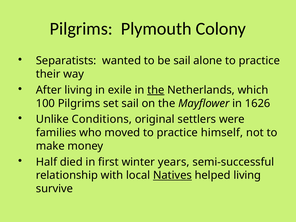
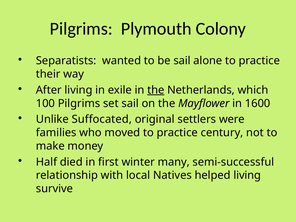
1626: 1626 -> 1600
Conditions: Conditions -> Suffocated
himself: himself -> century
years: years -> many
Natives underline: present -> none
